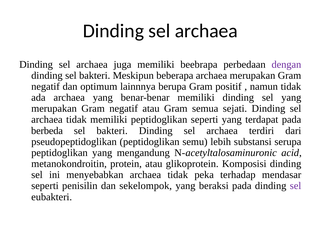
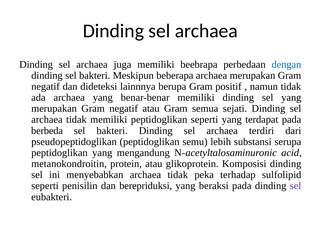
dengan colour: purple -> blue
optimum: optimum -> dideteksi
mendasar: mendasar -> sulfolipid
sekelompok: sekelompok -> berepriduksi
